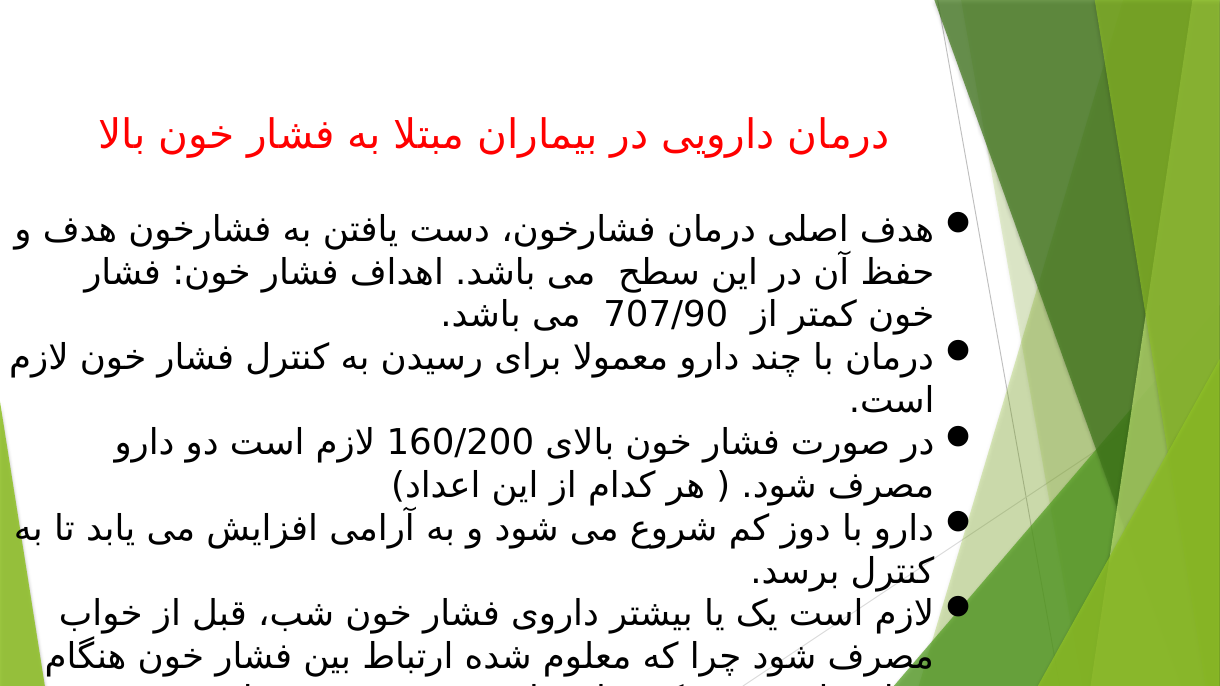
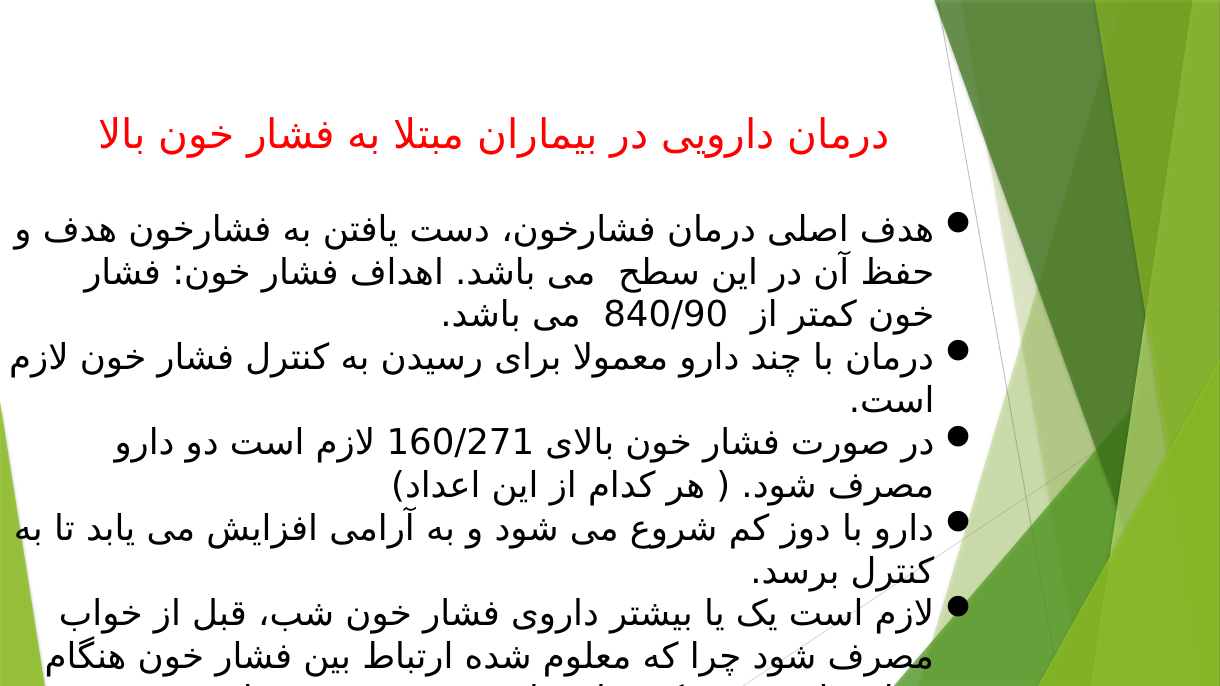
707/90: 707/90 -> 840/90
160/200: 160/200 -> 160/271
